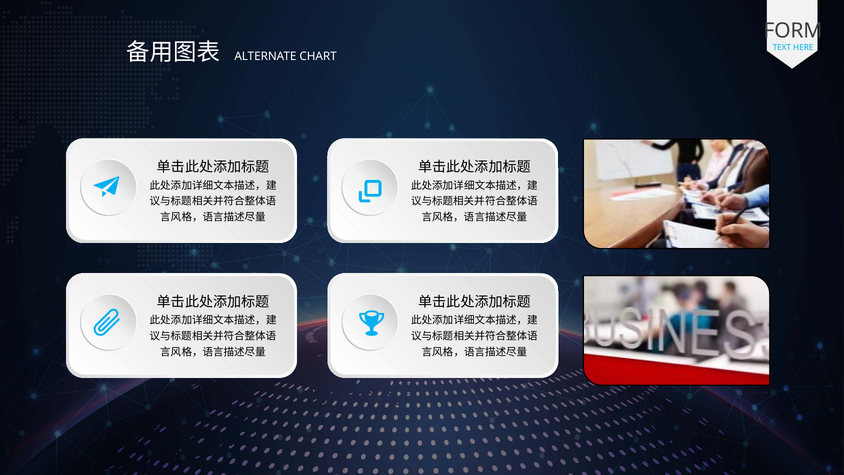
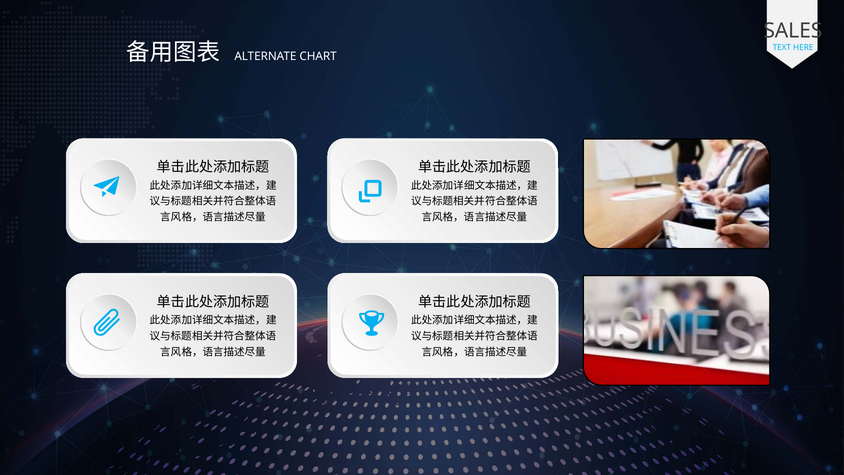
FORM: FORM -> SALES
